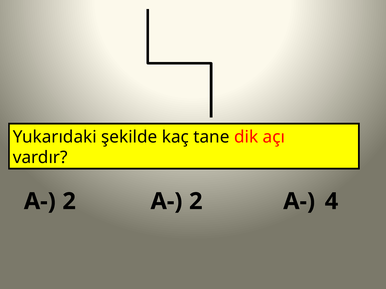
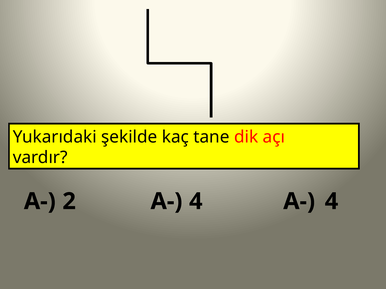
2 2: 2 -> 4
